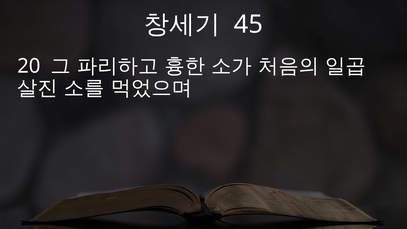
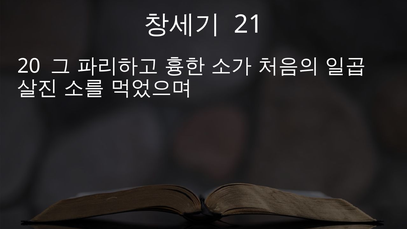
45: 45 -> 21
